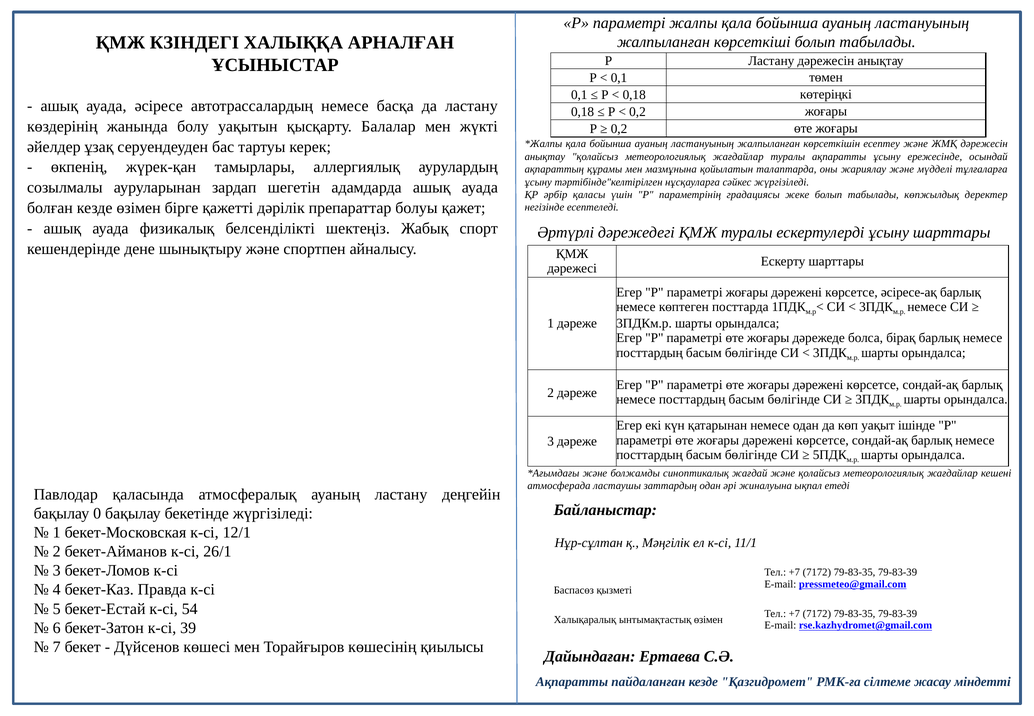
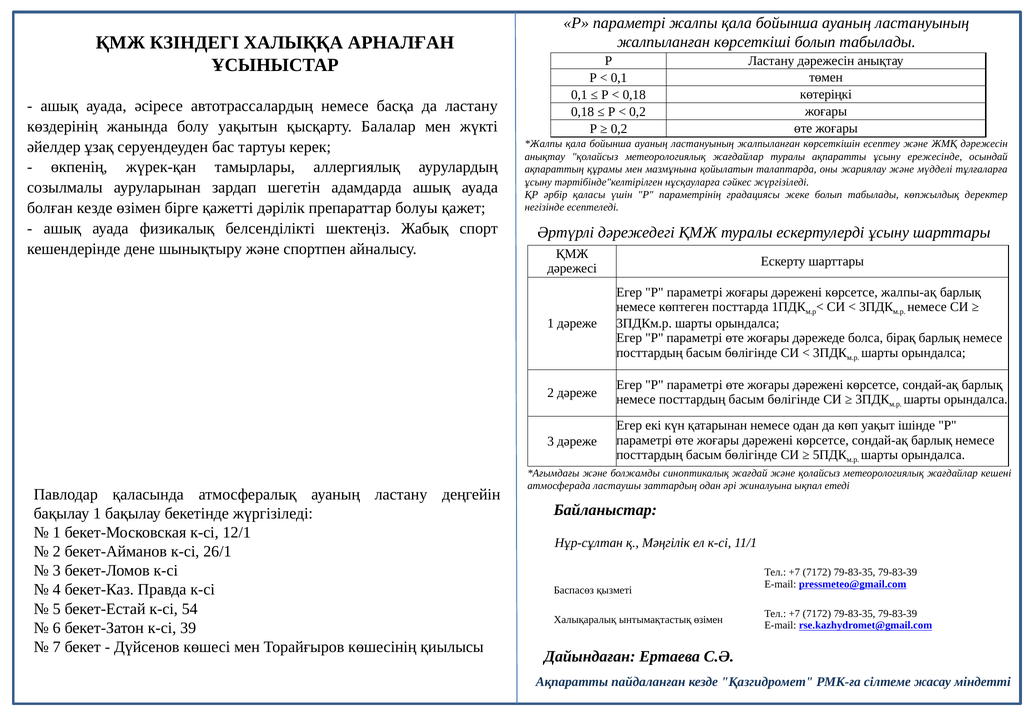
әсіресе-ақ: әсіресе-ақ -> жалпы-ақ
бақылау 0: 0 -> 1
